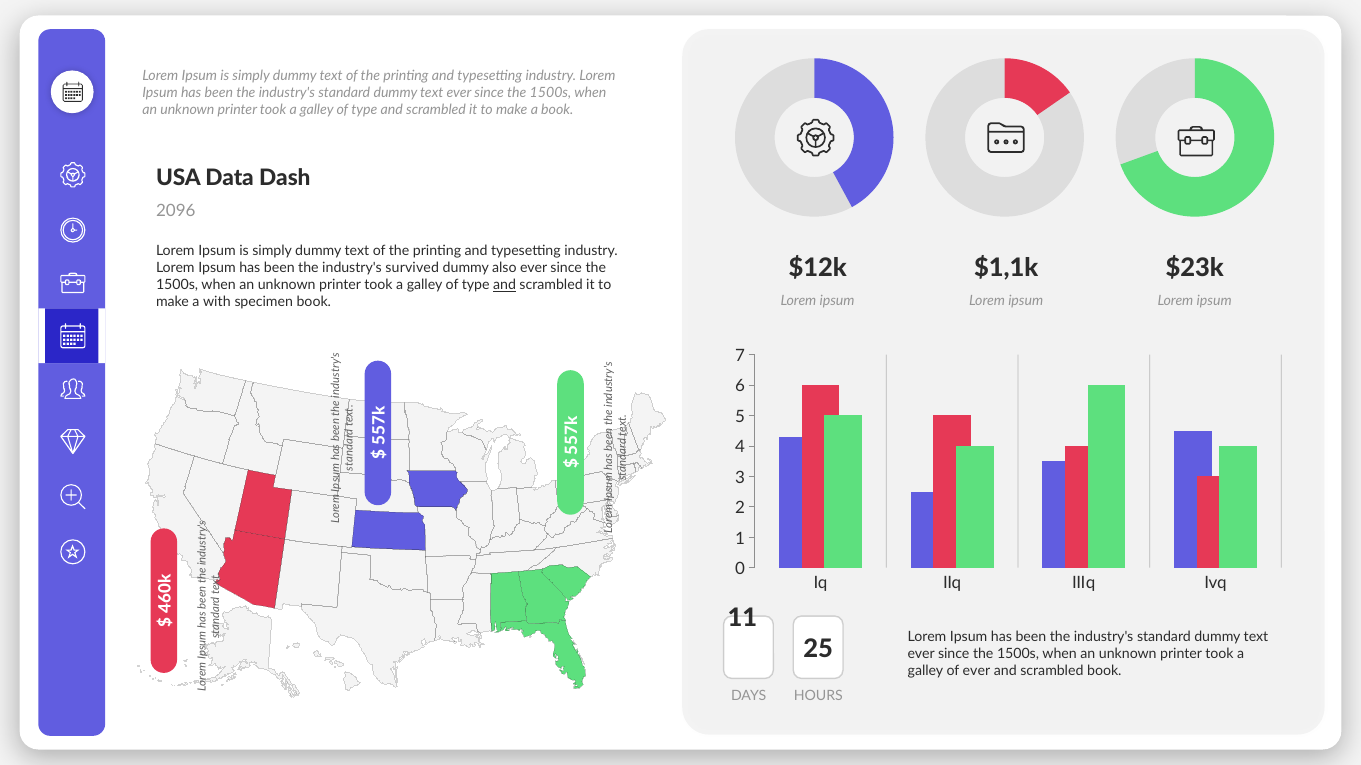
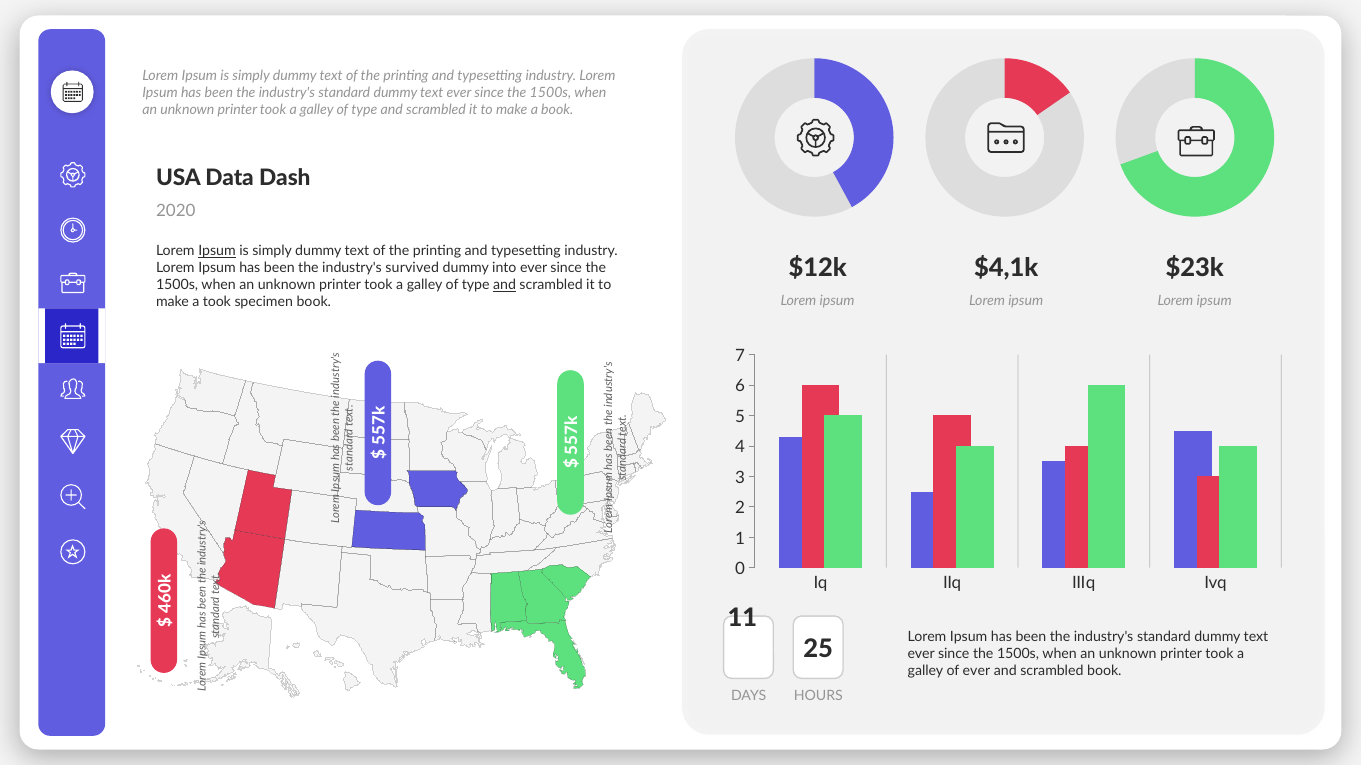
2096: 2096 -> 2020
Ipsum at (217, 251) underline: none -> present
$1,1k: $1,1k -> $4,1k
also: also -> into
a with: with -> took
